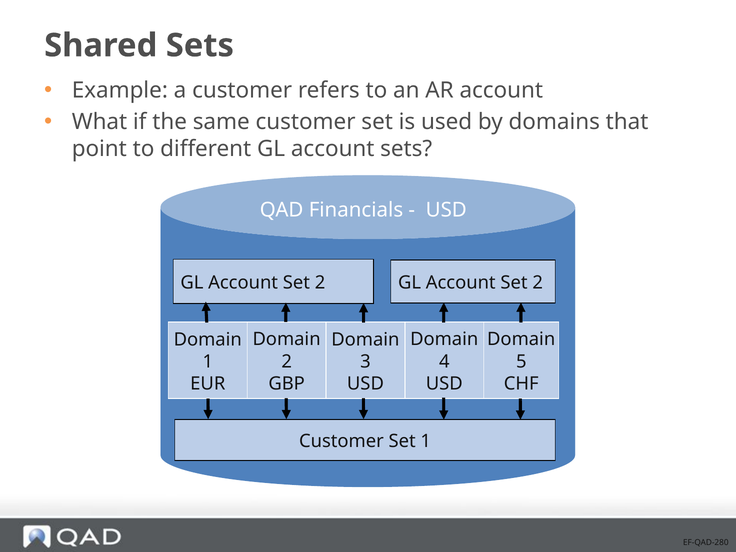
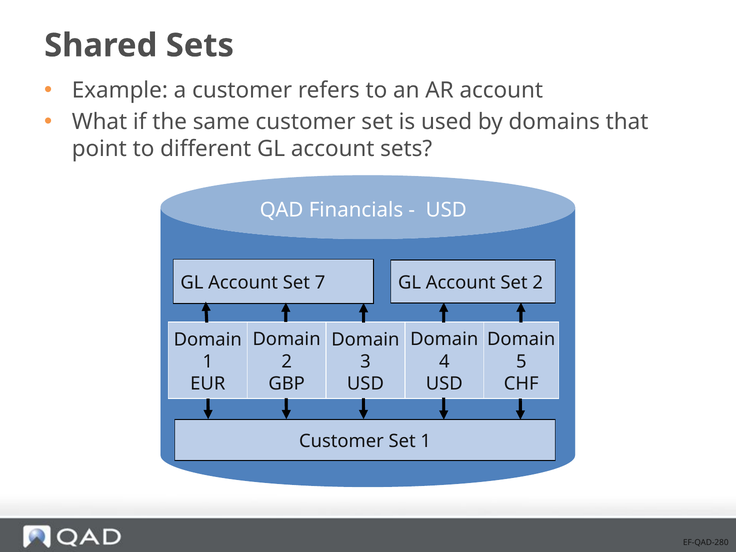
2 at (320, 283): 2 -> 7
